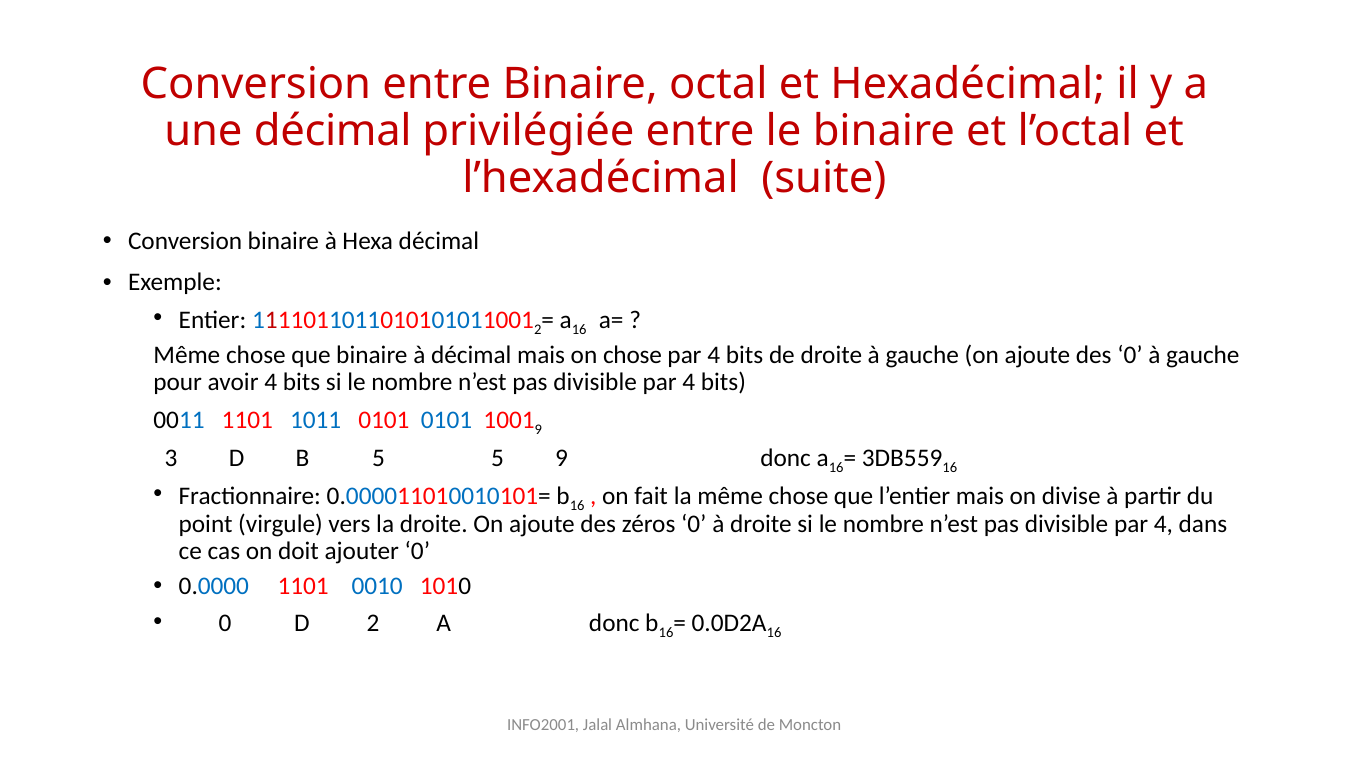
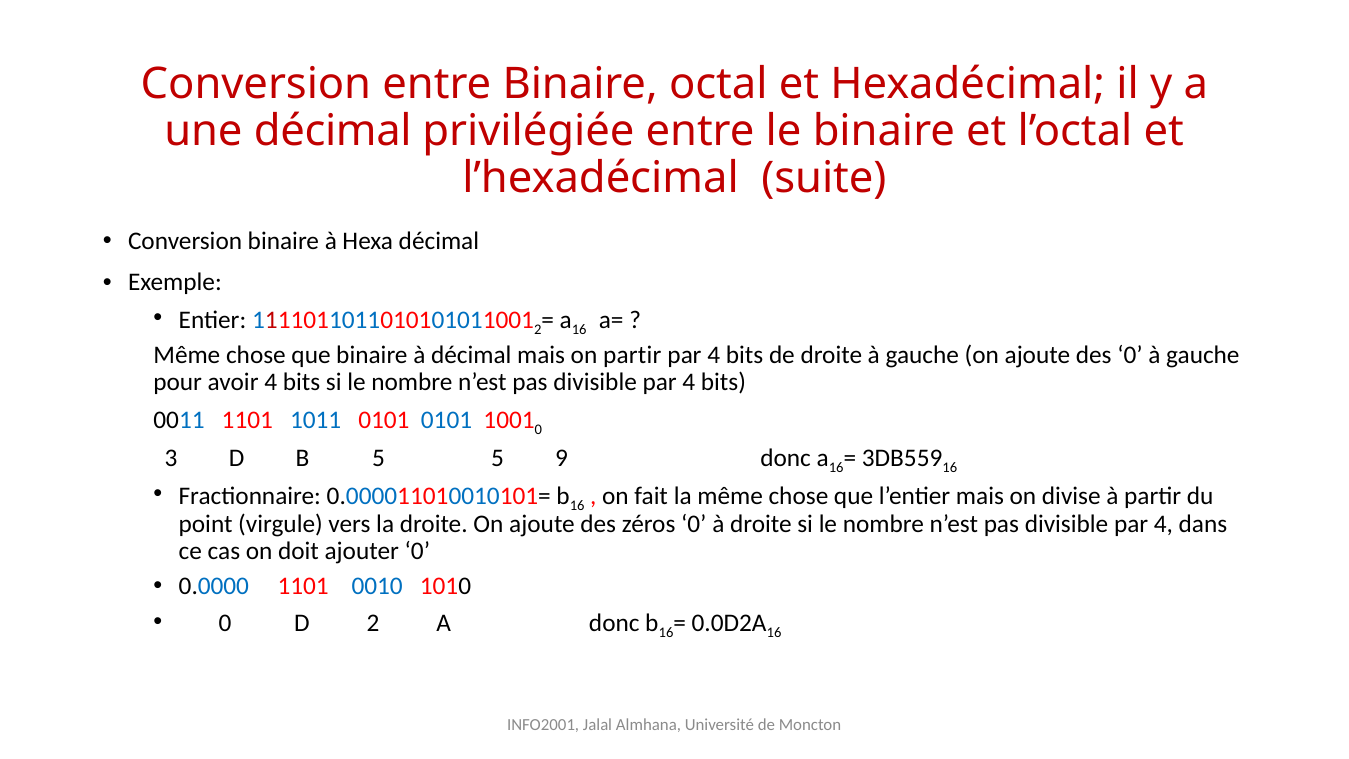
on chose: chose -> partir
9 at (538, 429): 9 -> 0
